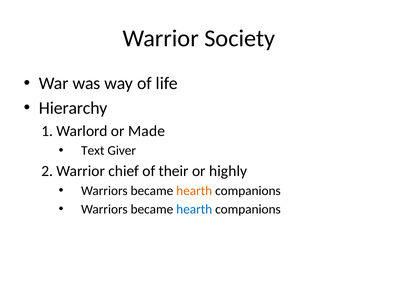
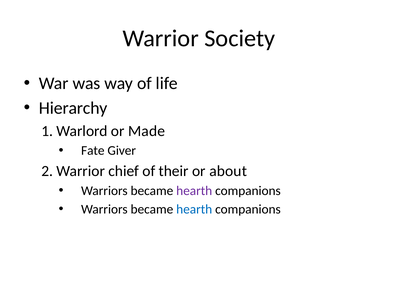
Text: Text -> Fate
highly: highly -> about
hearth at (194, 191) colour: orange -> purple
